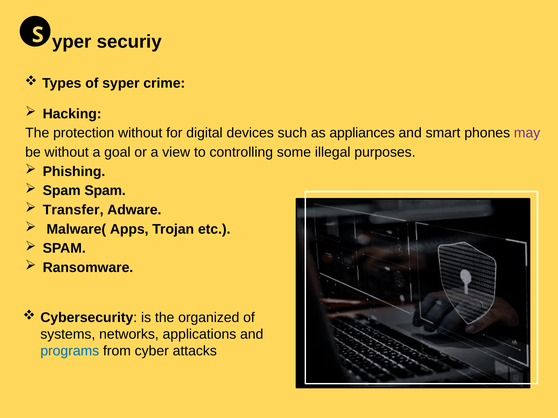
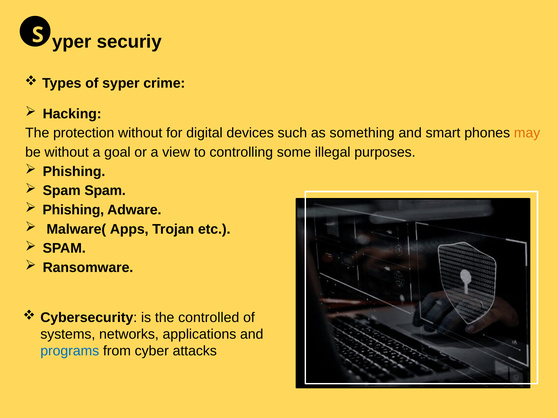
appliances: appliances -> something
may colour: purple -> orange
Transfer at (73, 210): Transfer -> Phishing
organized: organized -> controlled
